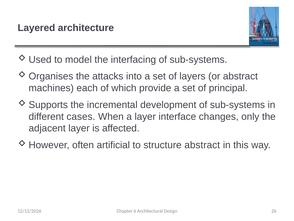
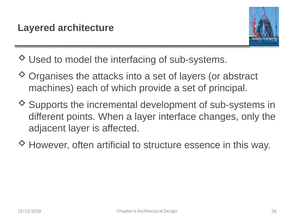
cases: cases -> points
structure abstract: abstract -> essence
